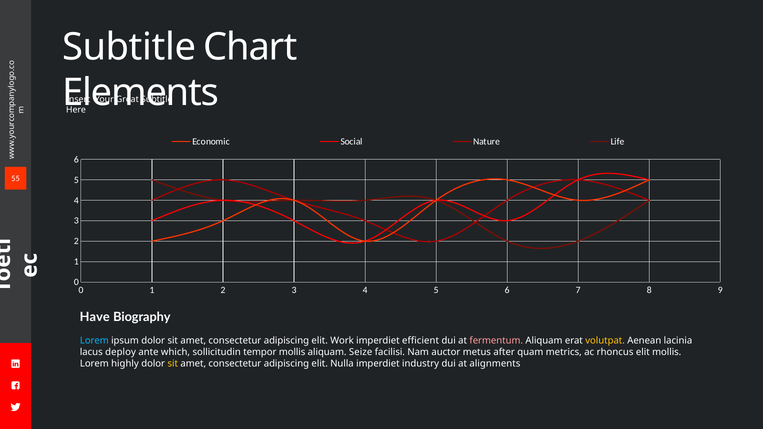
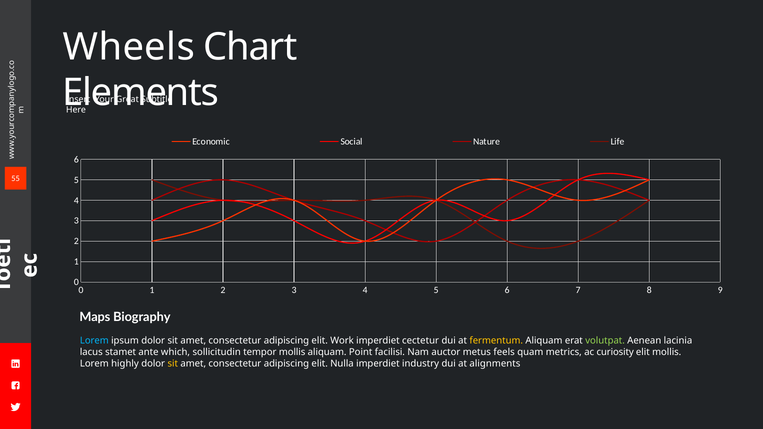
Subtitle at (129, 47): Subtitle -> Wheels
Have: Have -> Maps
efficient: efficient -> cectetur
fermentum colour: pink -> yellow
volutpat colour: yellow -> light green
deploy: deploy -> stamet
Seize: Seize -> Point
after: after -> feels
rhoncus: rhoncus -> curiosity
